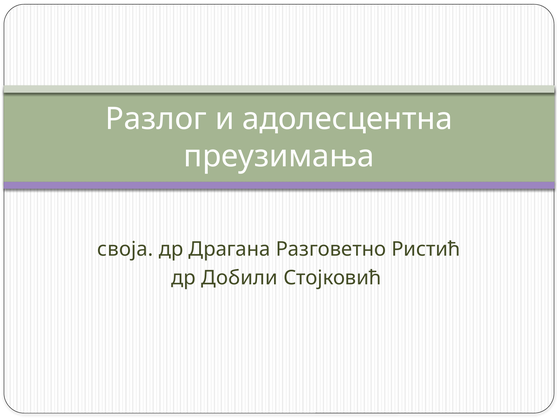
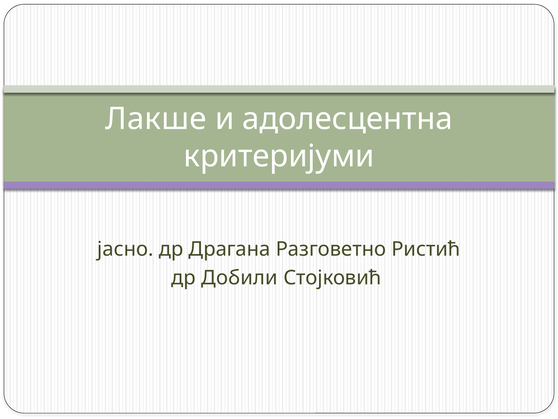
Разлог: Разлог -> Лакше
преузимања: преузимања -> критеријуми
своја: своја -> јасно
